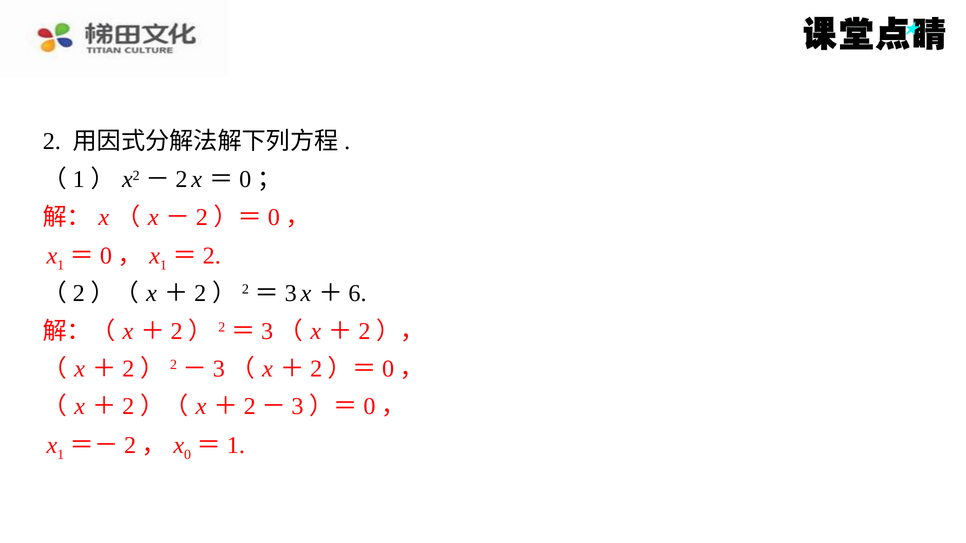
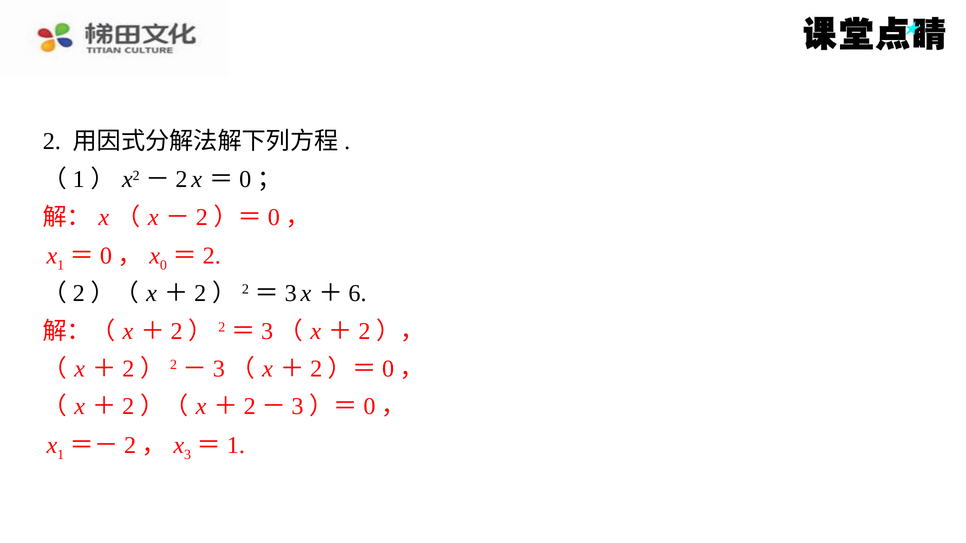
1 at (163, 266): 1 -> 0
0: 0 -> 3
